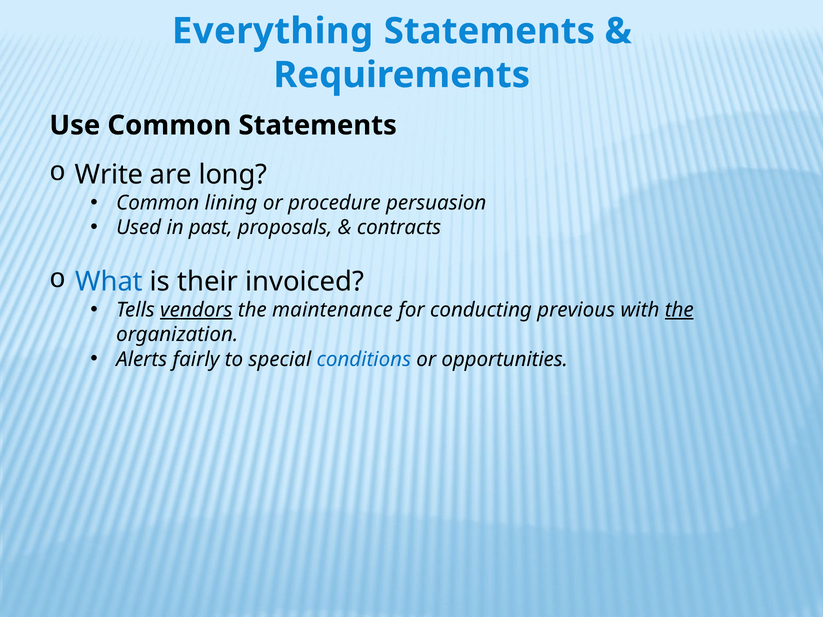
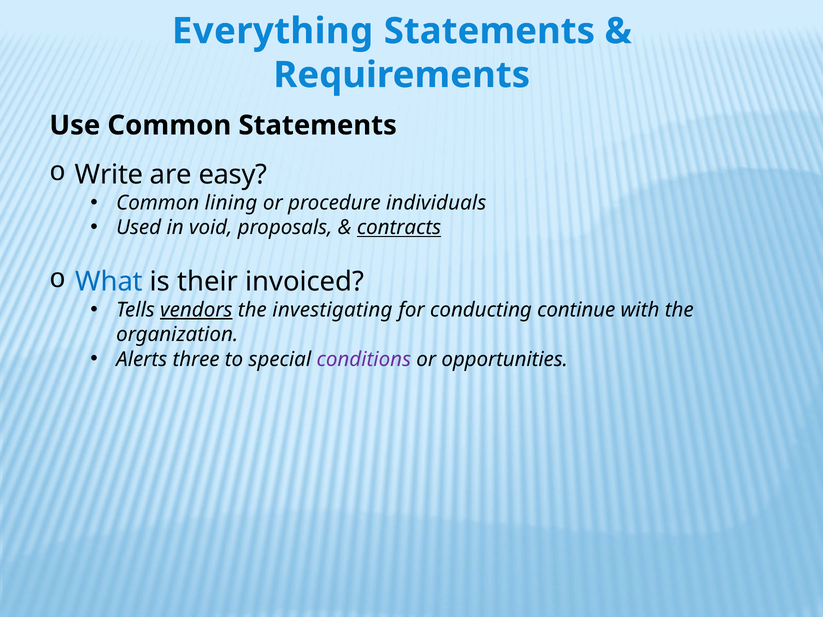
long: long -> easy
persuasion: persuasion -> individuals
past: past -> void
contracts underline: none -> present
maintenance: maintenance -> investigating
previous: previous -> continue
the at (679, 310) underline: present -> none
fairly: fairly -> three
conditions colour: blue -> purple
